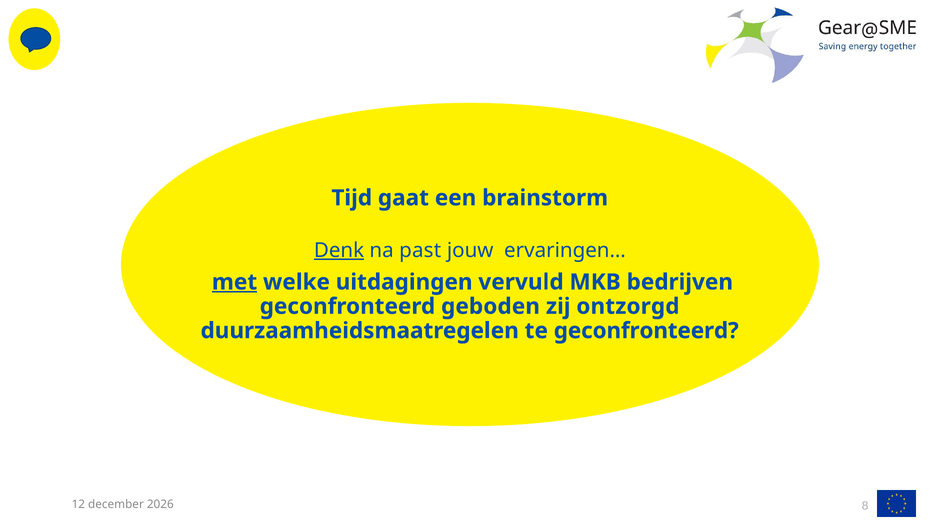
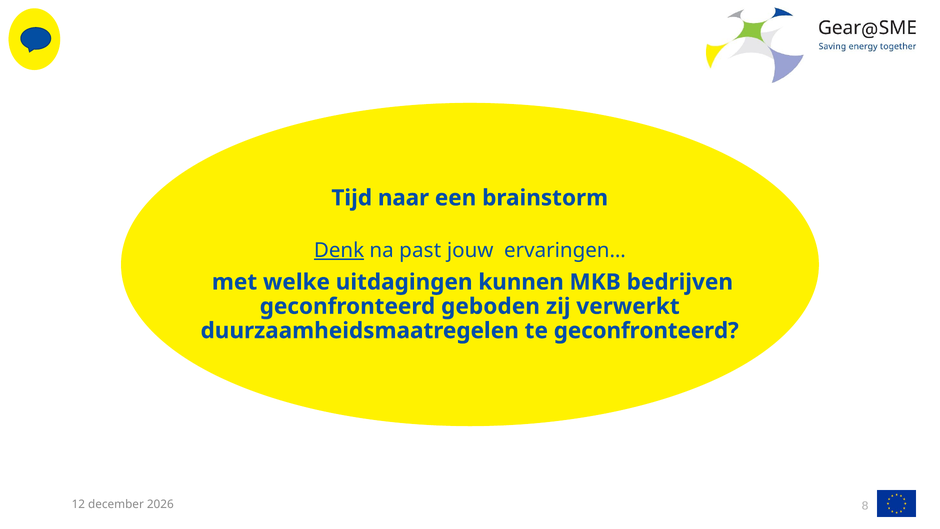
gaat: gaat -> naar
met underline: present -> none
vervuld: vervuld -> kunnen
ontzorgd: ontzorgd -> verwerkt
